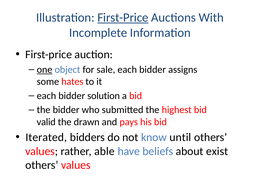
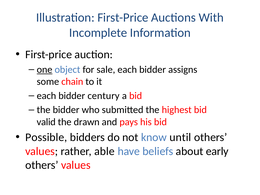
First-Price at (123, 18) underline: present -> none
hates: hates -> chain
solution: solution -> century
Iterated: Iterated -> Possible
exist: exist -> early
